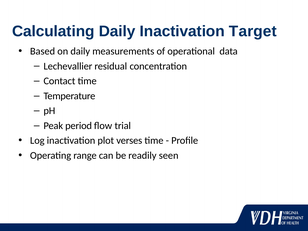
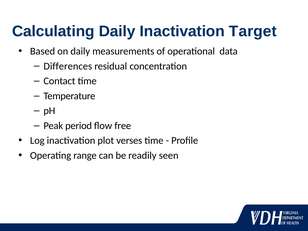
Lechevallier: Lechevallier -> Differences
trial: trial -> free
